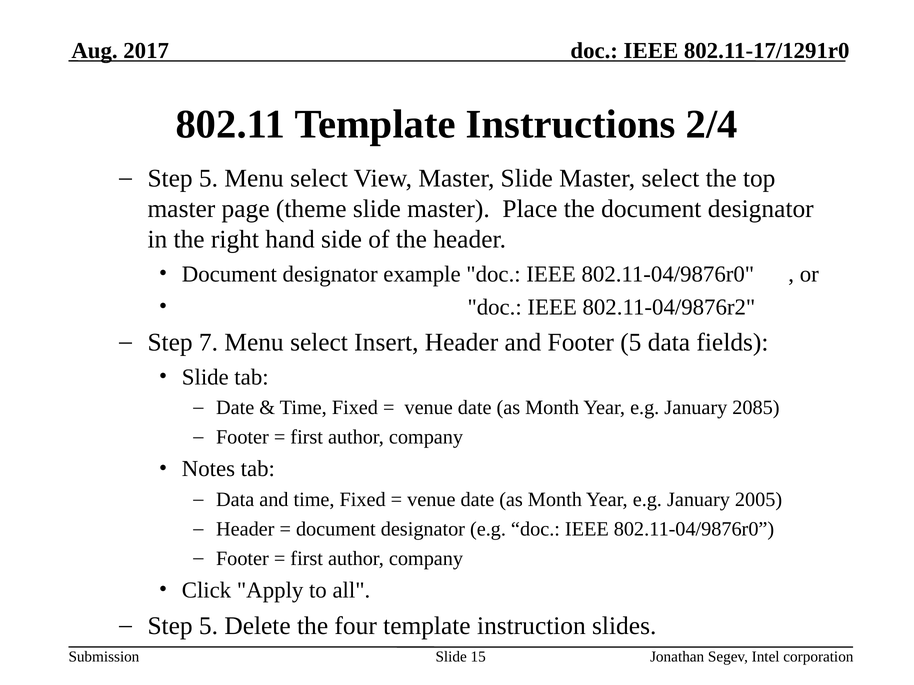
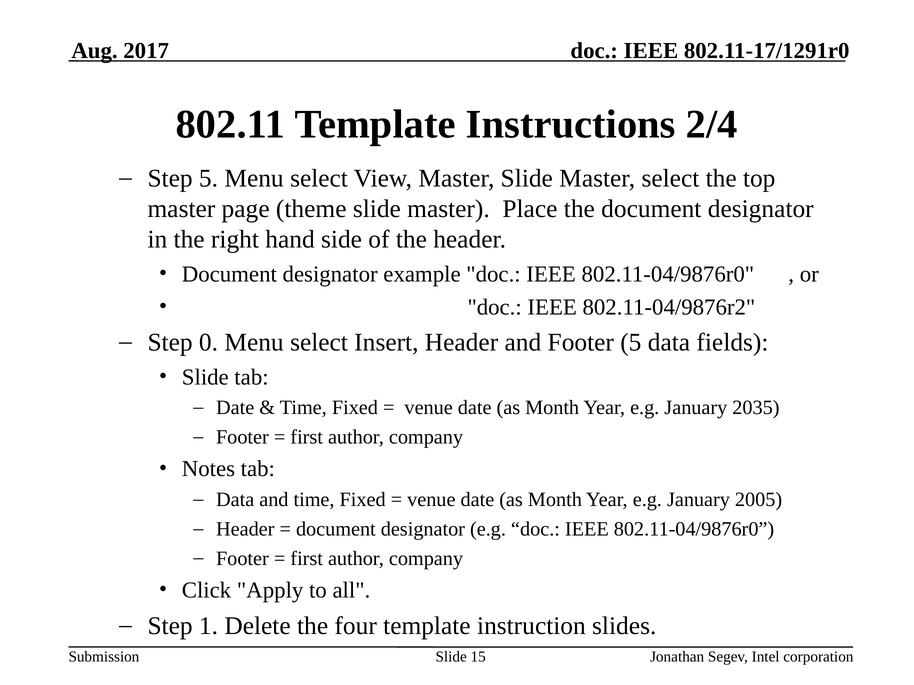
7: 7 -> 0
2085: 2085 -> 2035
5 at (209, 626): 5 -> 1
